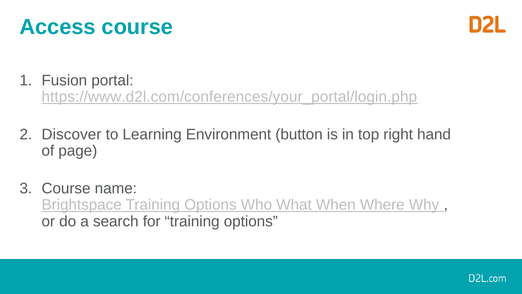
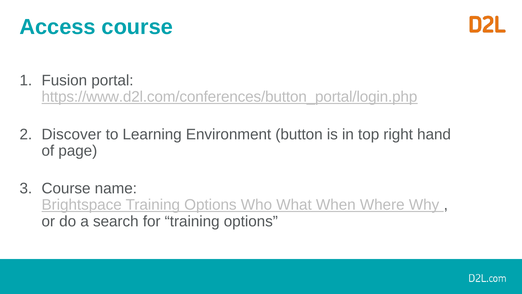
https://www.d2l.com/conferences/your_portal/login.php: https://www.d2l.com/conferences/your_portal/login.php -> https://www.d2l.com/conferences/button_portal/login.php
